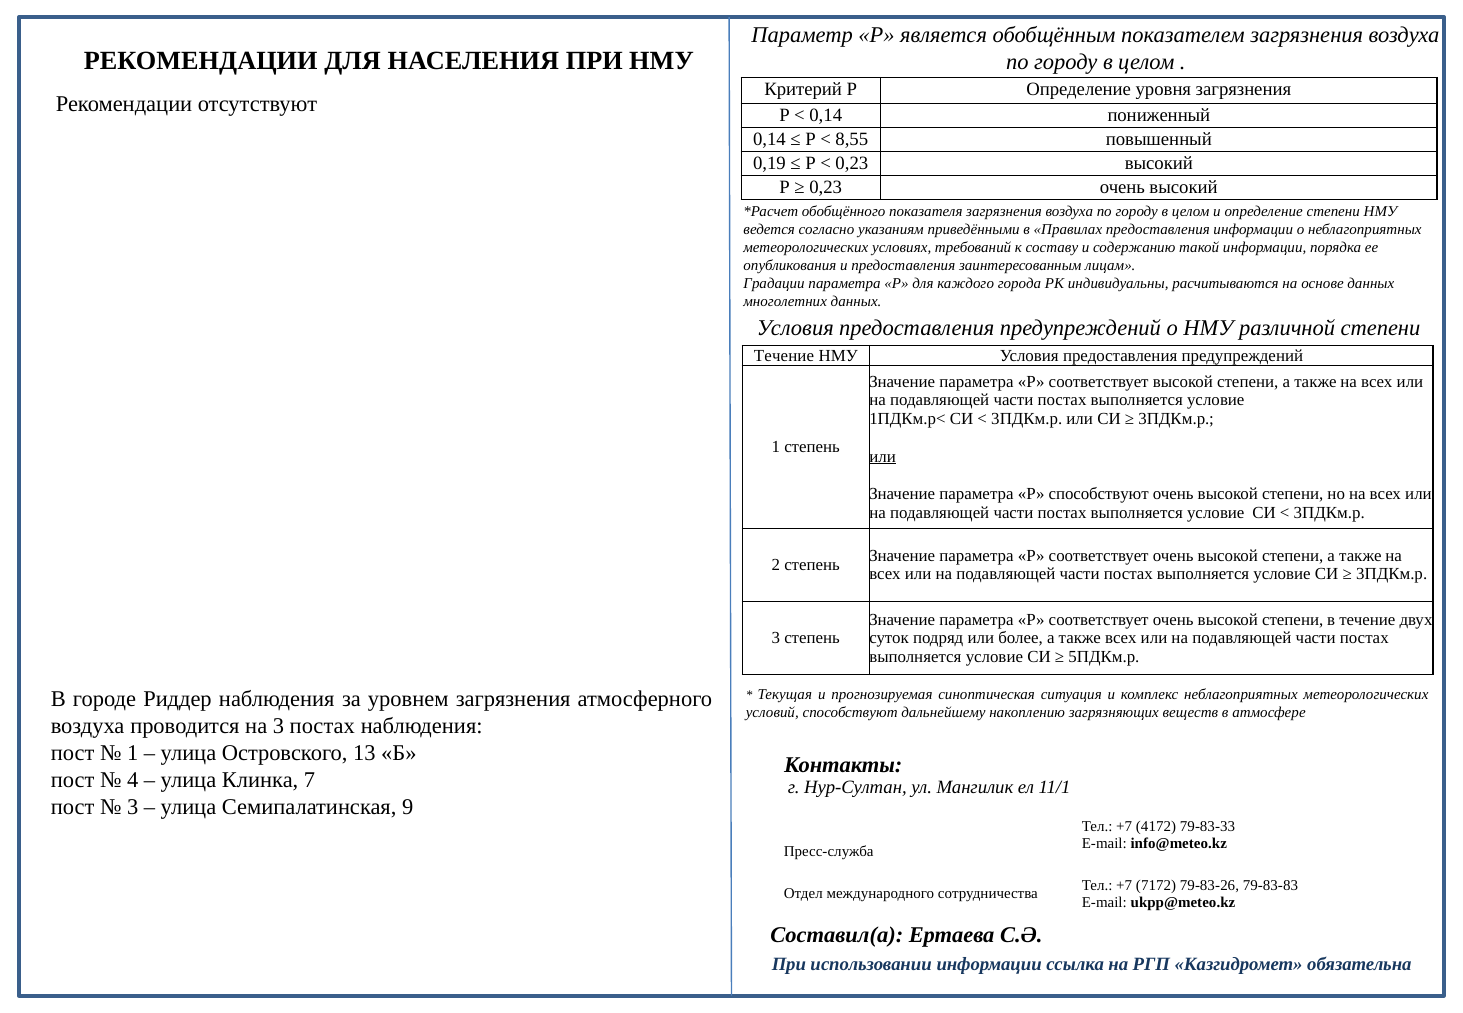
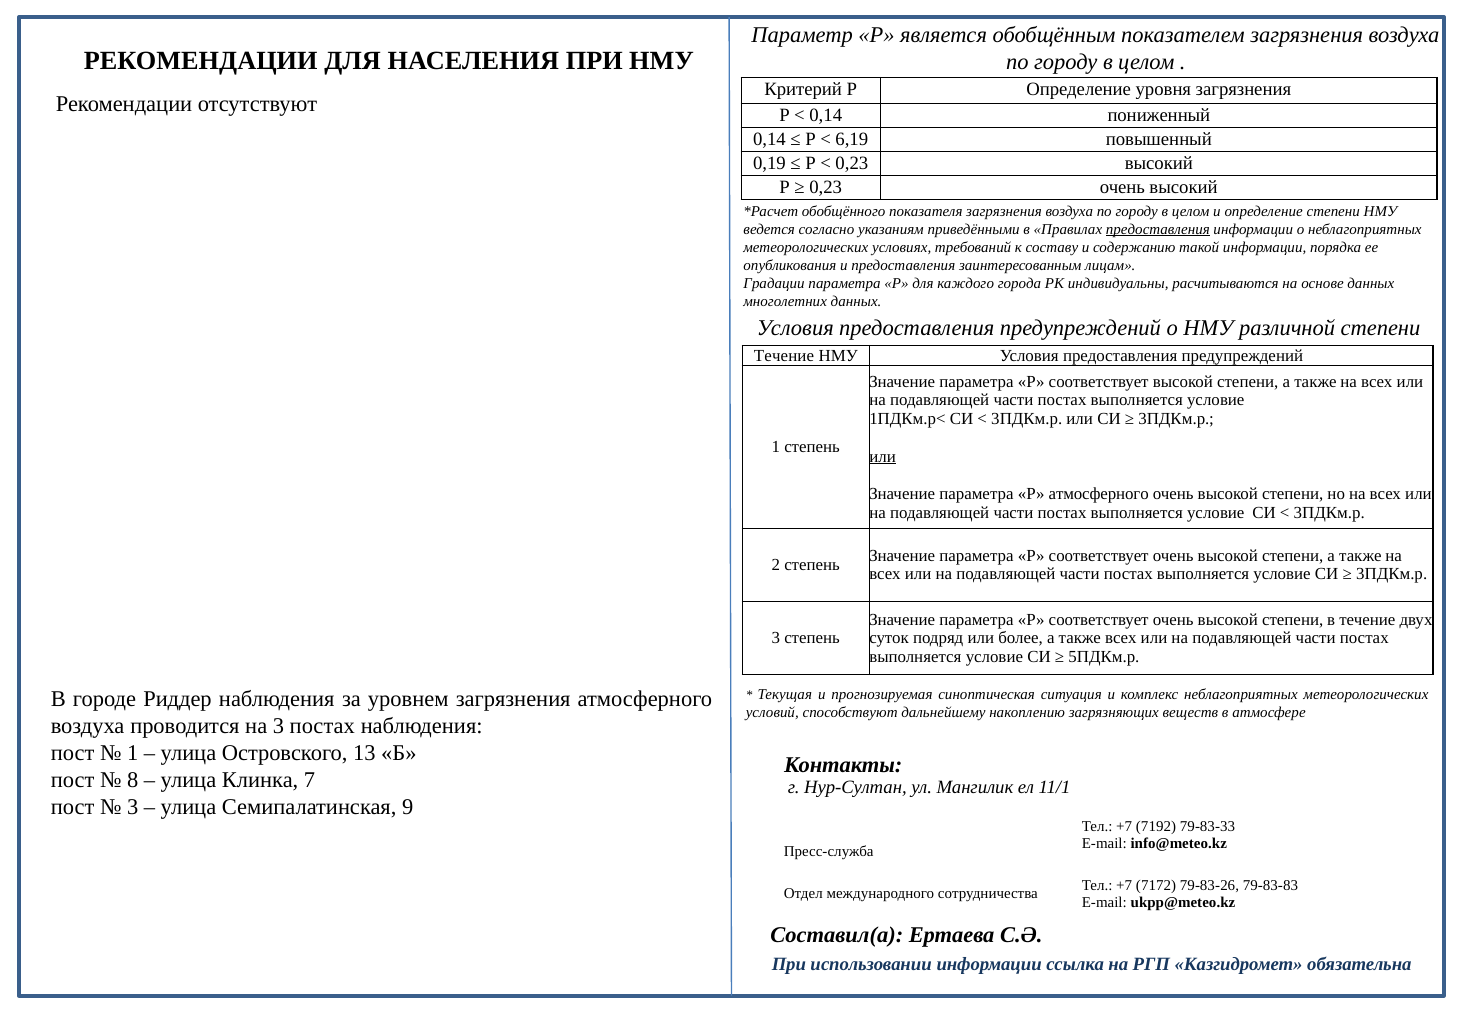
8,55: 8,55 -> 6,19
предоставления at (1158, 229) underline: none -> present
Р способствуют: способствуют -> атмосферного
4: 4 -> 8
4172: 4172 -> 7192
